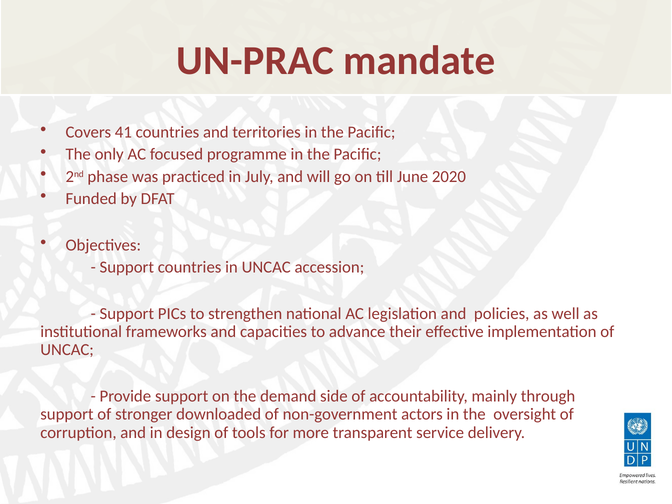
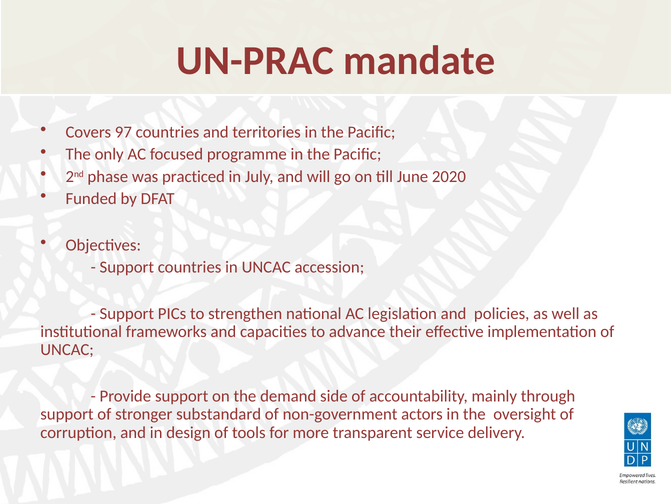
41: 41 -> 97
downloaded: downloaded -> substandard
